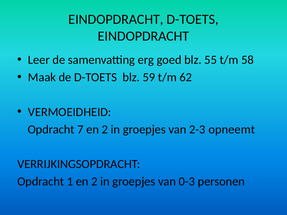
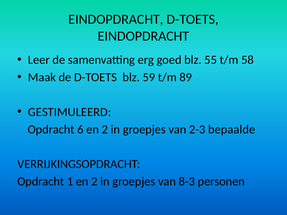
62: 62 -> 89
VERMOEIDHEID: VERMOEIDHEID -> GESTIMULEERD
7: 7 -> 6
opneemt: opneemt -> bepaalde
0-3: 0-3 -> 8-3
